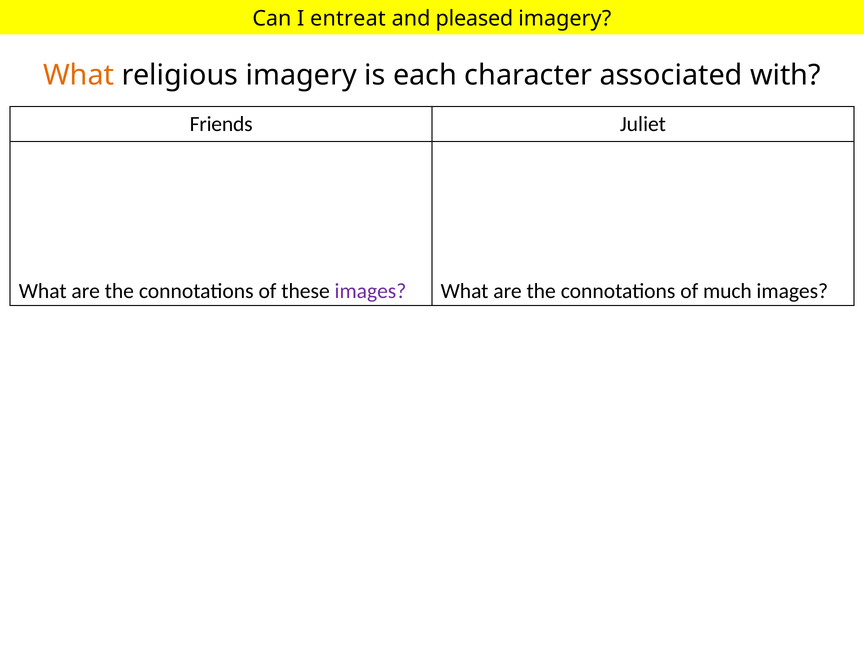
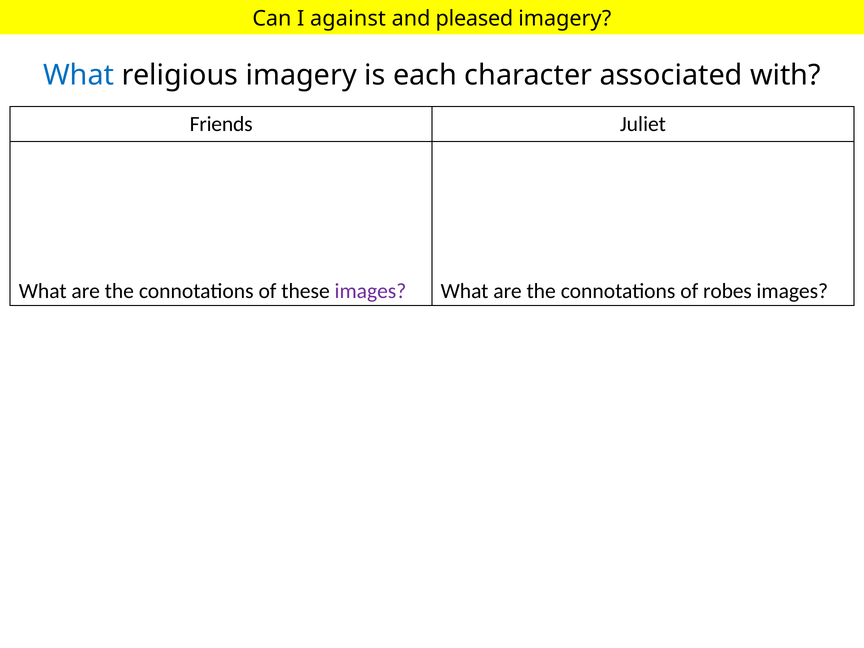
entreat: entreat -> against
What at (79, 75) colour: orange -> blue
much: much -> robes
